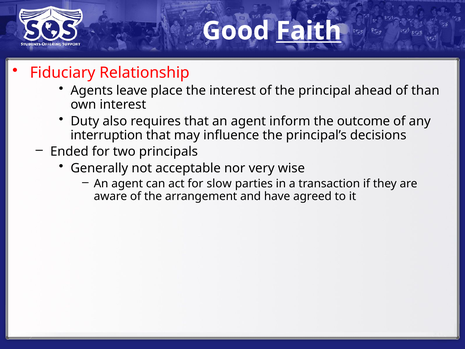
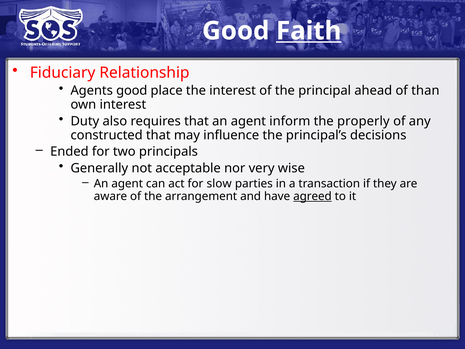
Agents leave: leave -> good
outcome: outcome -> properly
interruption: interruption -> constructed
agreed underline: none -> present
